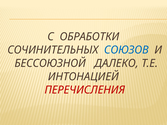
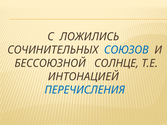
ОБРАБОТКИ: ОБРАБОТКИ -> ЛОЖИЛИСЬ
ДАЛЕКО: ДАЛЕКО -> СОЛНЦЕ
ПЕРЕЧИСЛЕНИЯ colour: red -> blue
